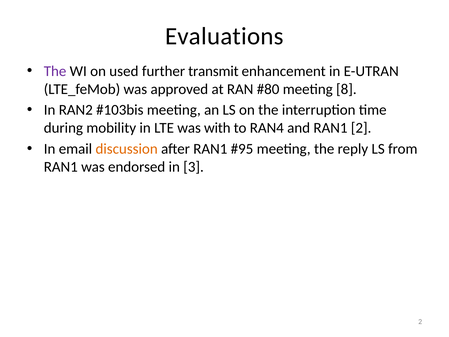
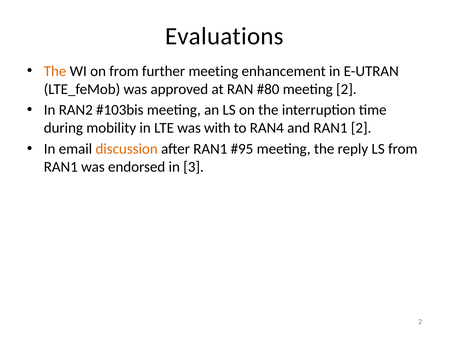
The at (55, 71) colour: purple -> orange
on used: used -> from
further transmit: transmit -> meeting
meeting 8: 8 -> 2
